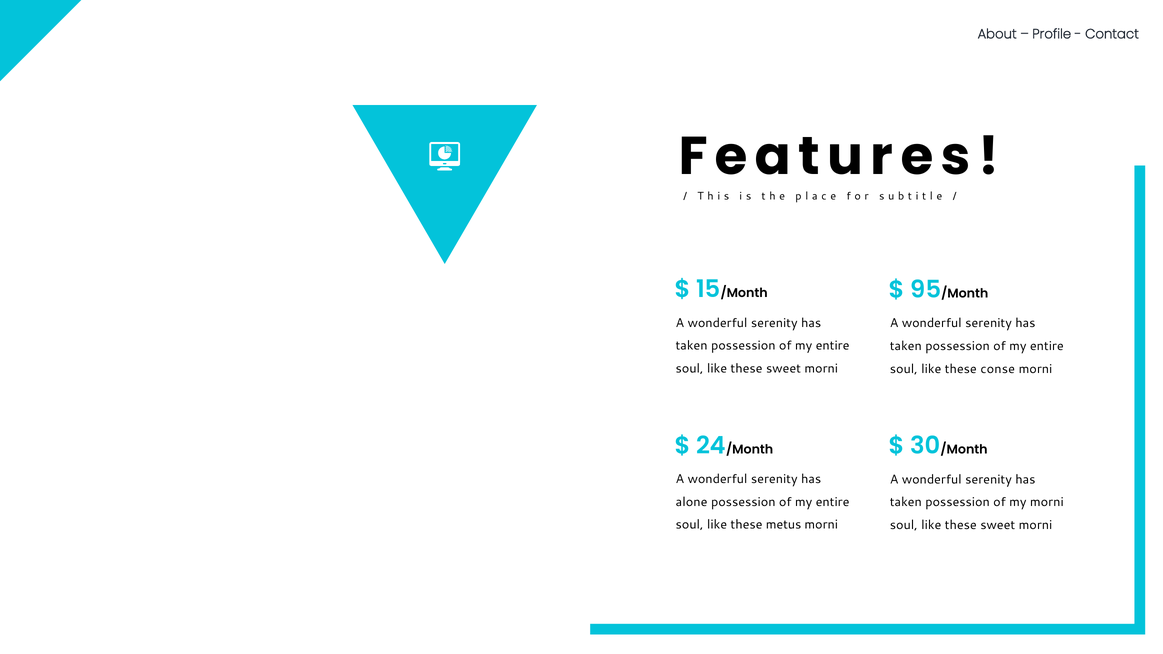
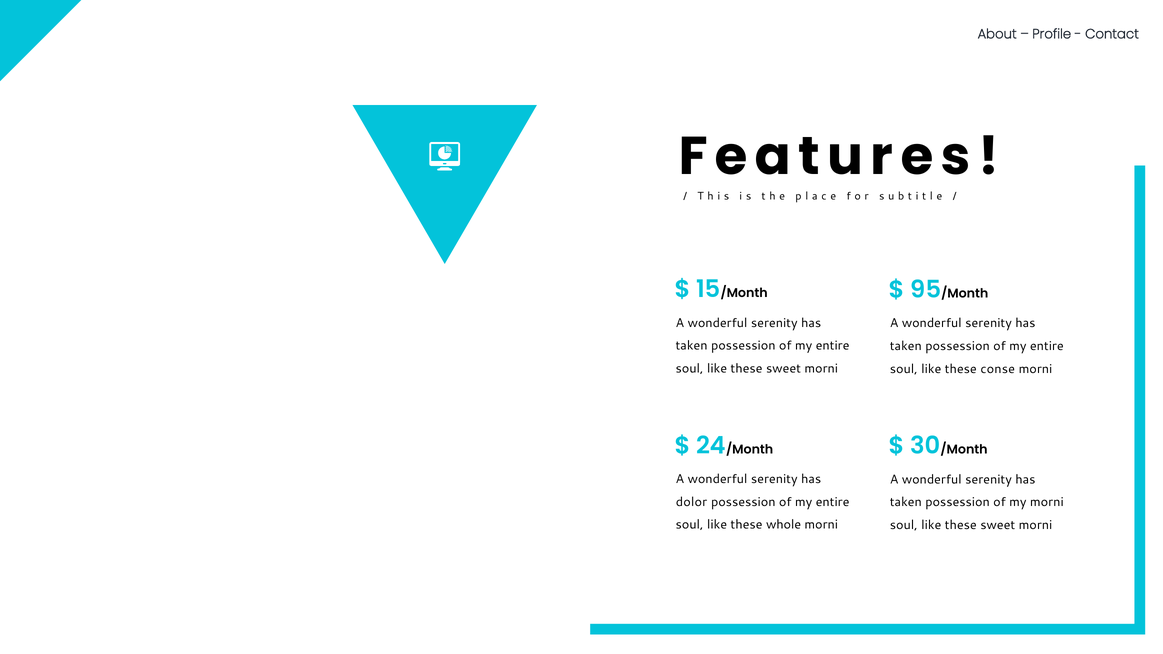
alone: alone -> dolor
metus: metus -> whole
